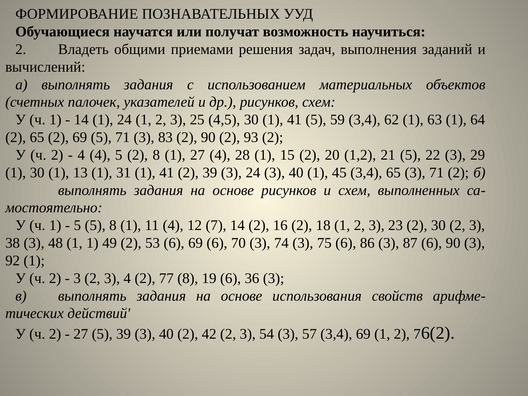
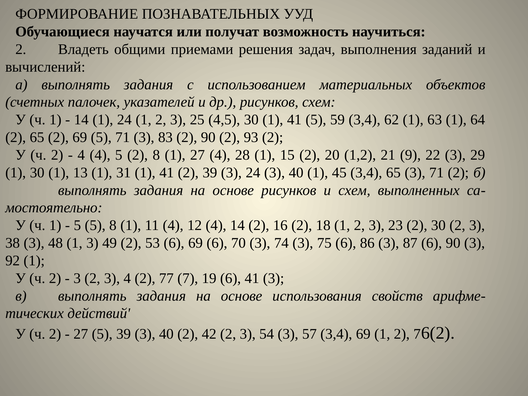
21 5: 5 -> 9
12 7: 7 -> 4
1 1: 1 -> 3
77 8: 8 -> 7
6 36: 36 -> 41
